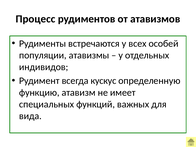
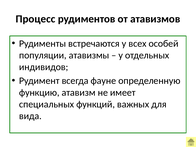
кускус: кускус -> фауне
